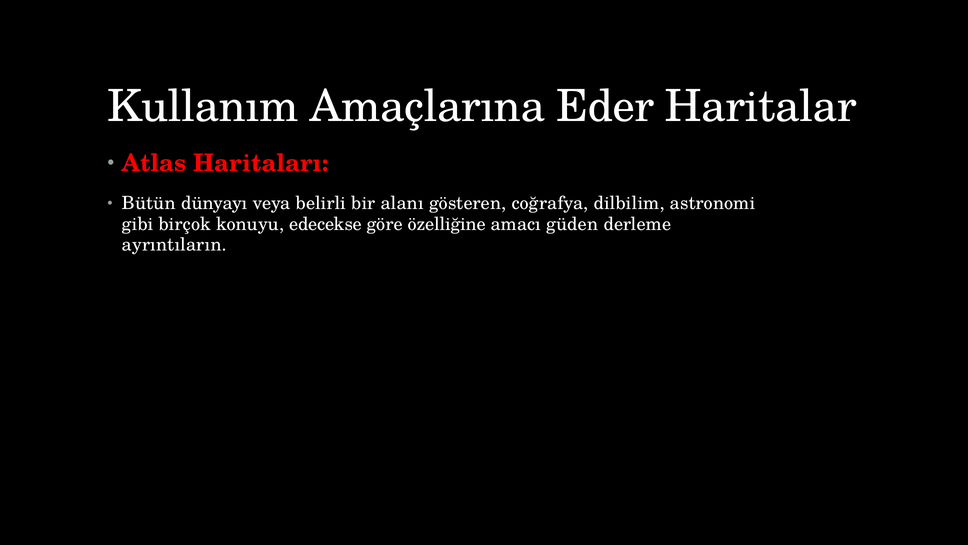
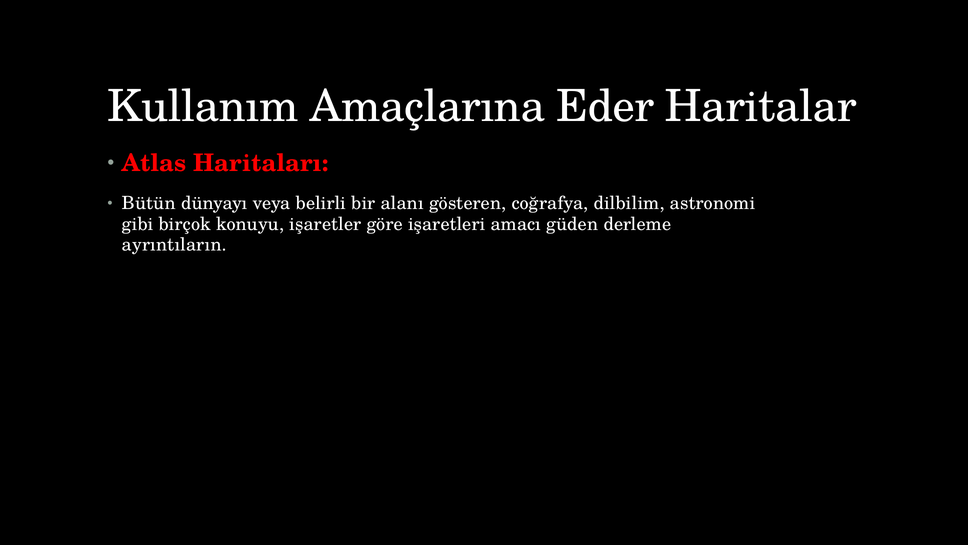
edecekse: edecekse -> işaretler
özelliğine: özelliğine -> işaretleri
